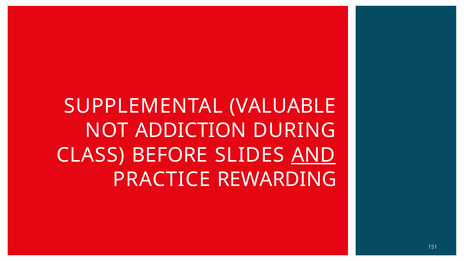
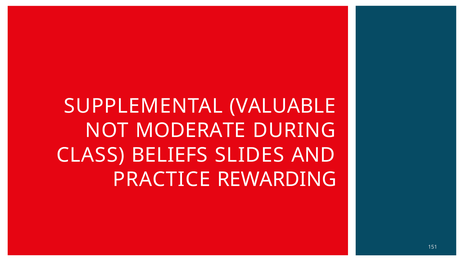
ADDICTION: ADDICTION -> MODERATE
BEFORE: BEFORE -> BELIEFS
AND underline: present -> none
